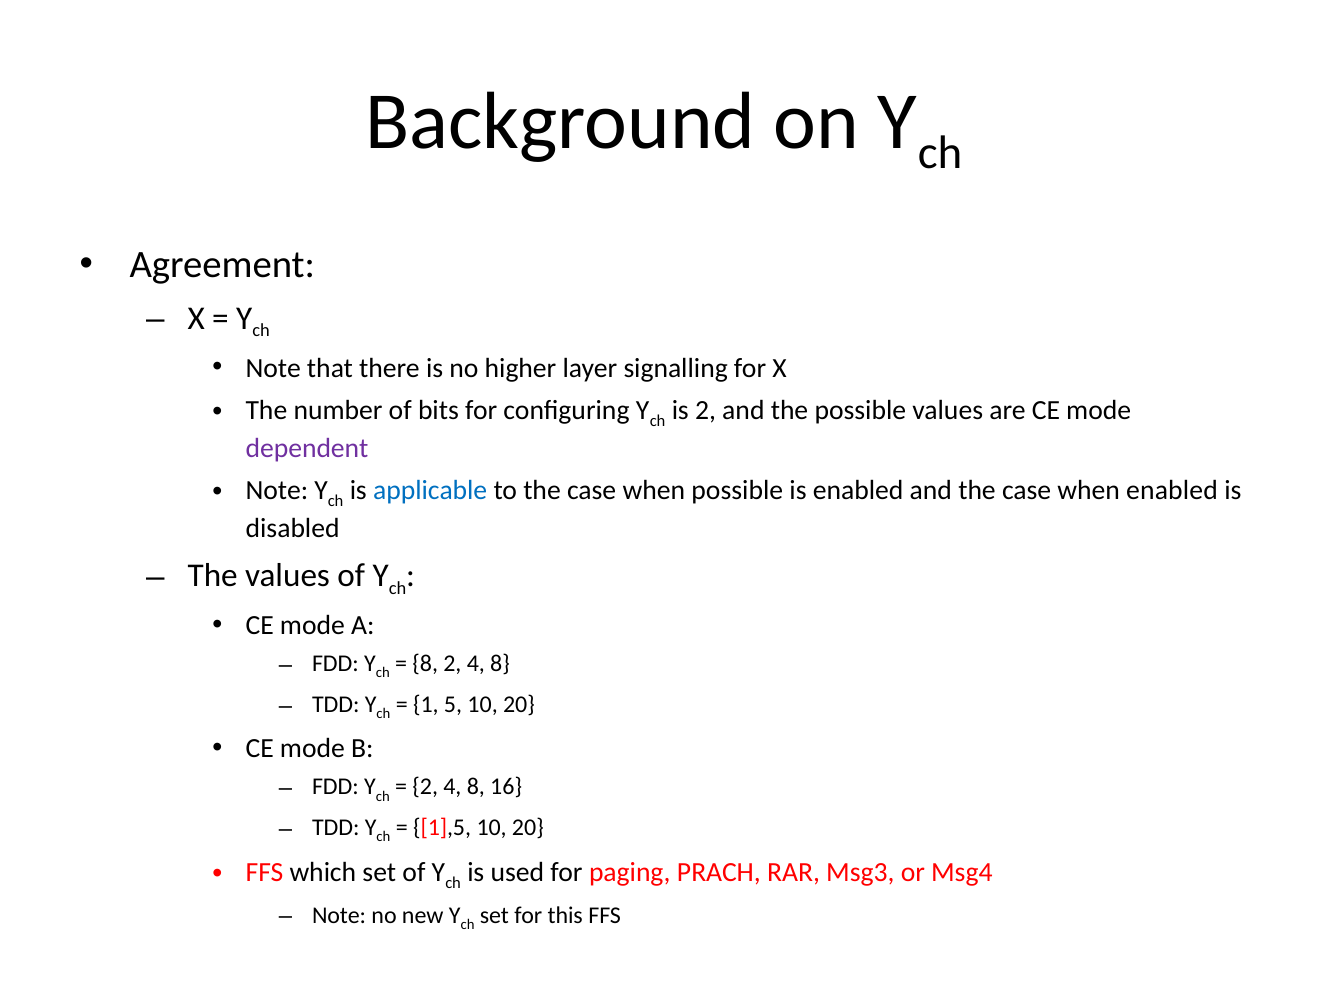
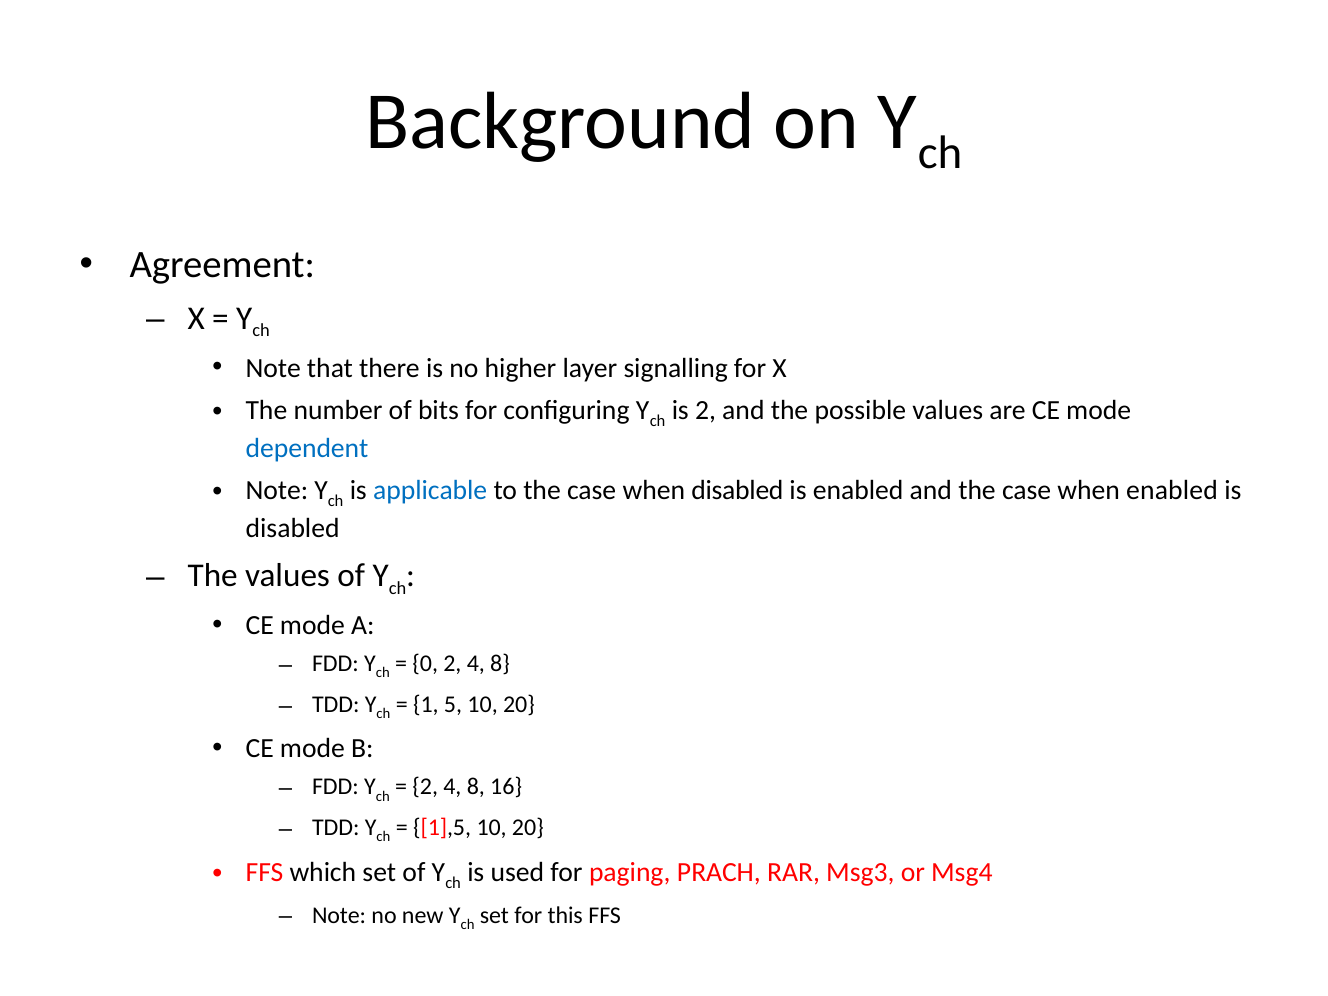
dependent colour: purple -> blue
when possible: possible -> disabled
8 at (425, 664): 8 -> 0
